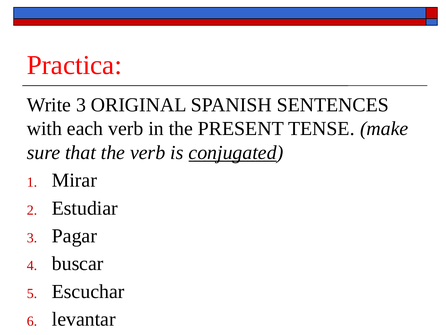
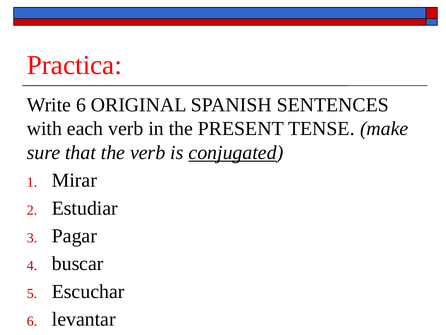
Write 3: 3 -> 6
